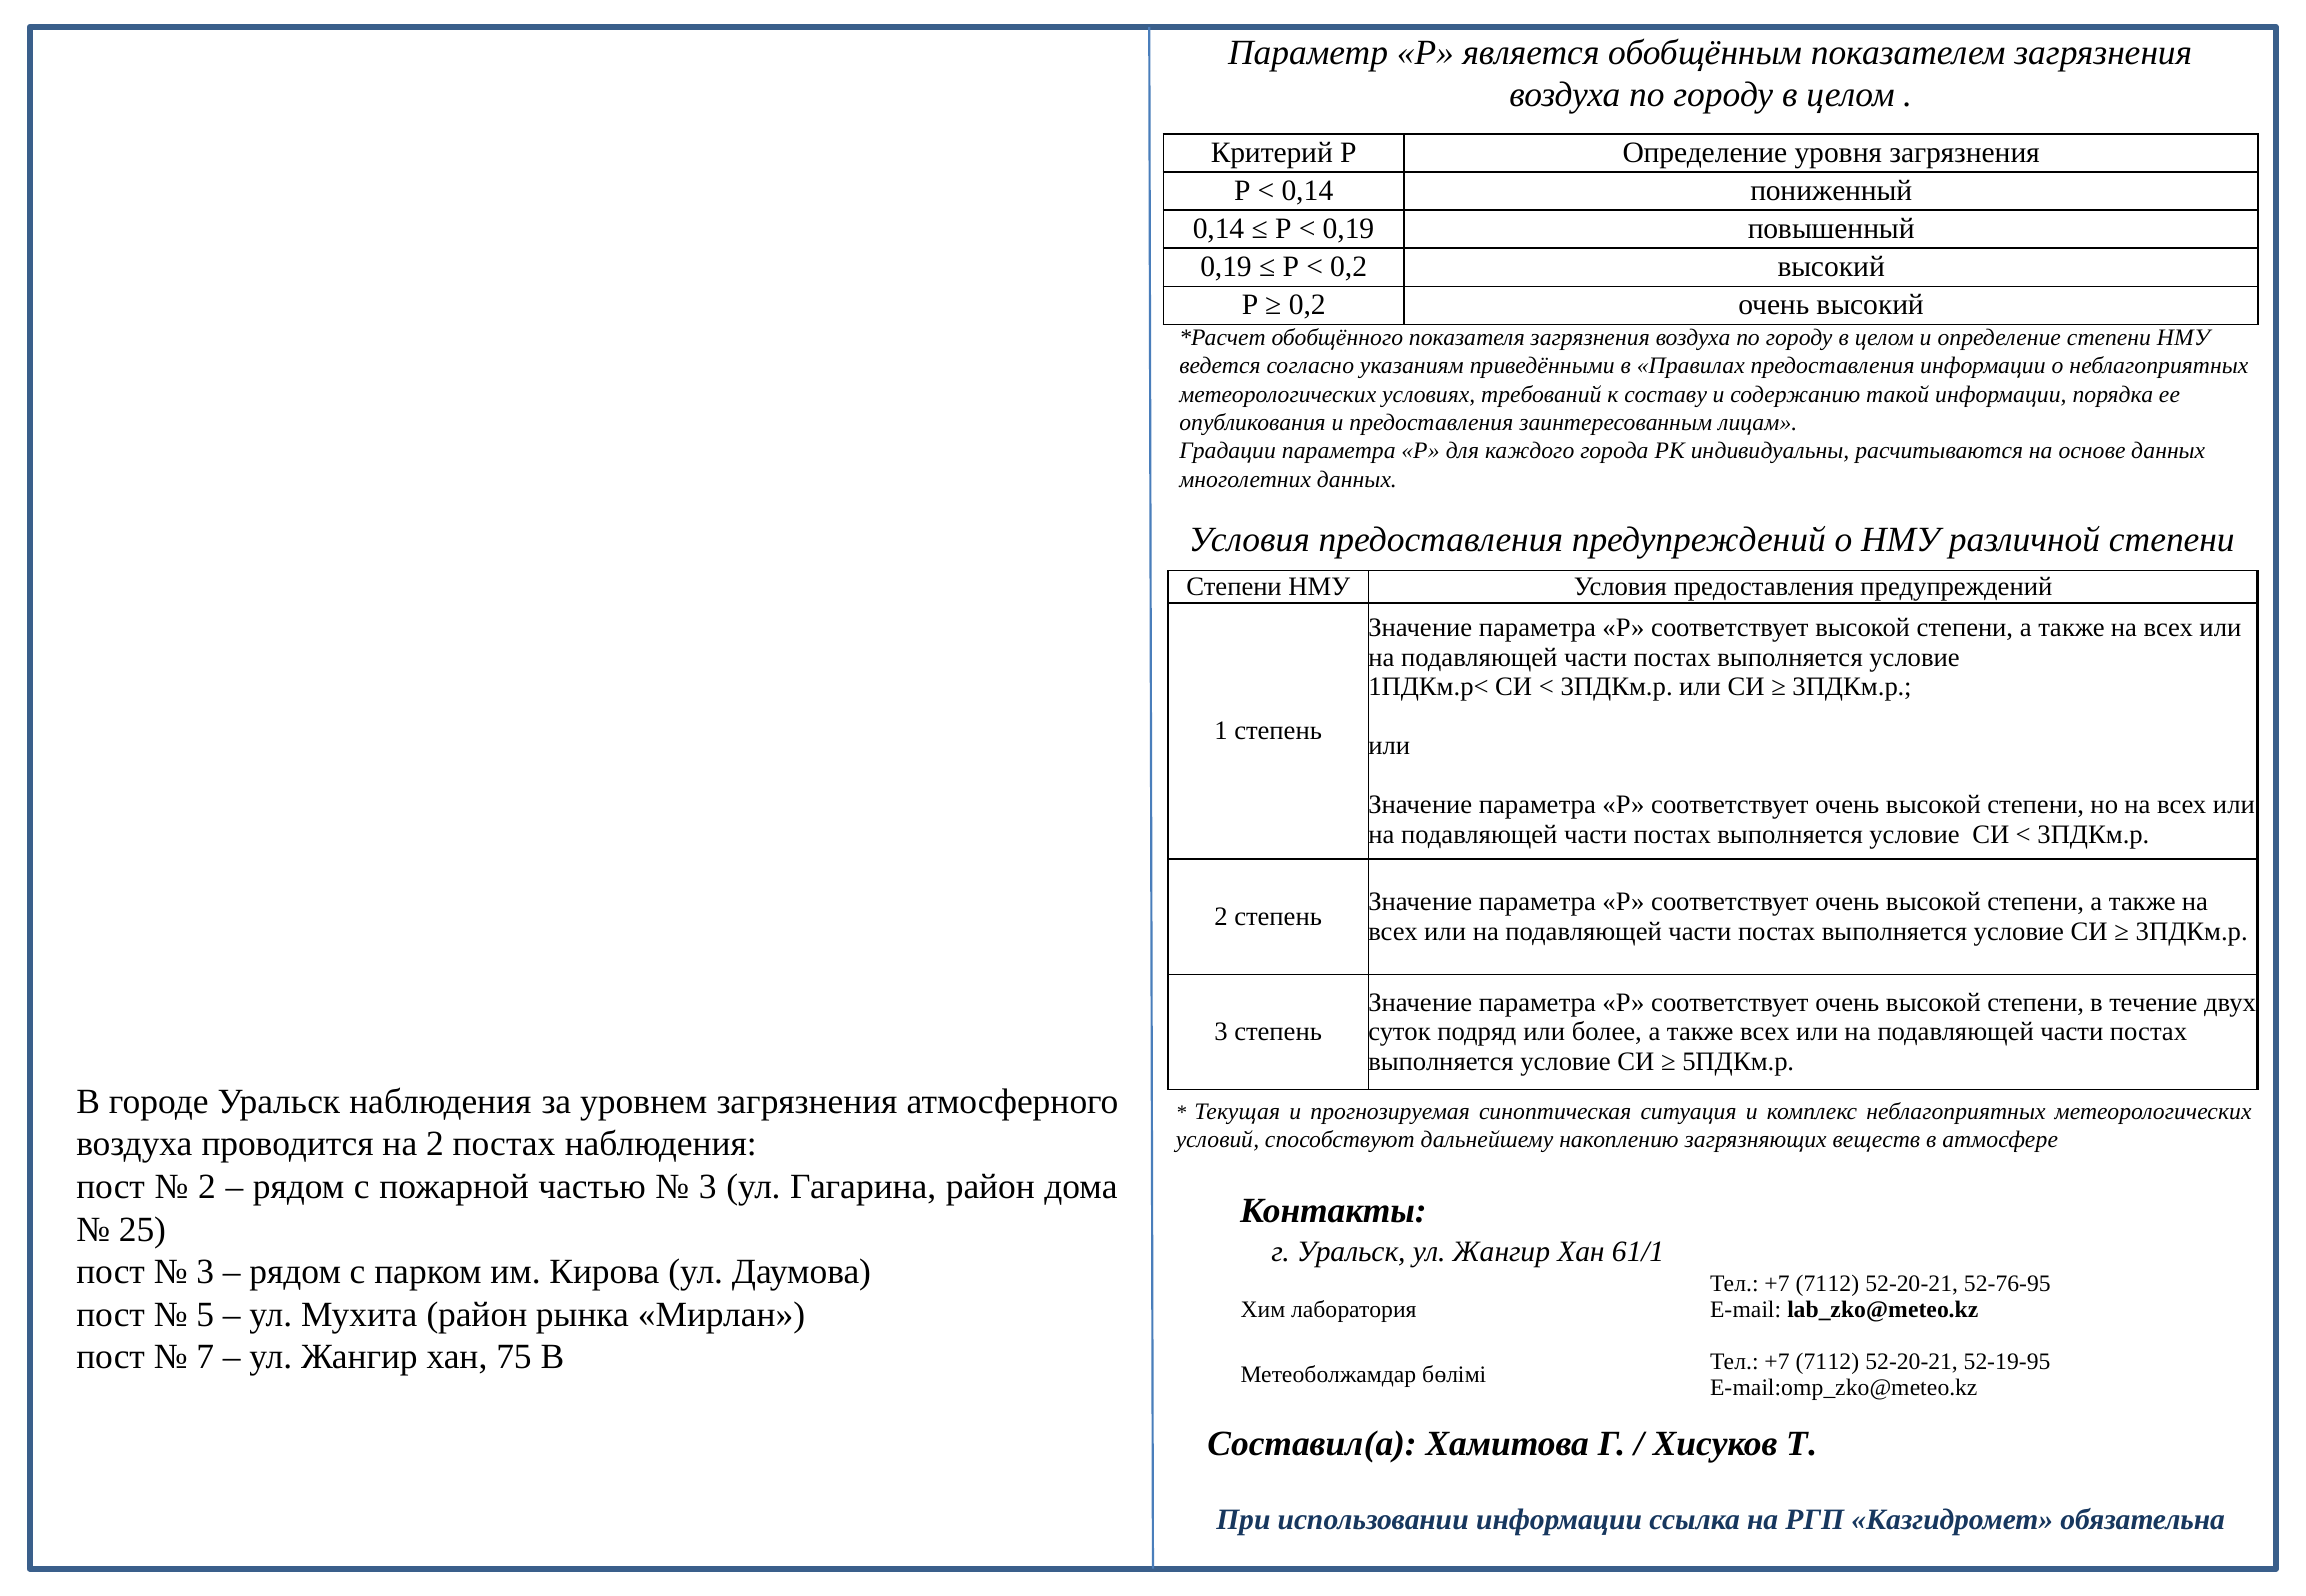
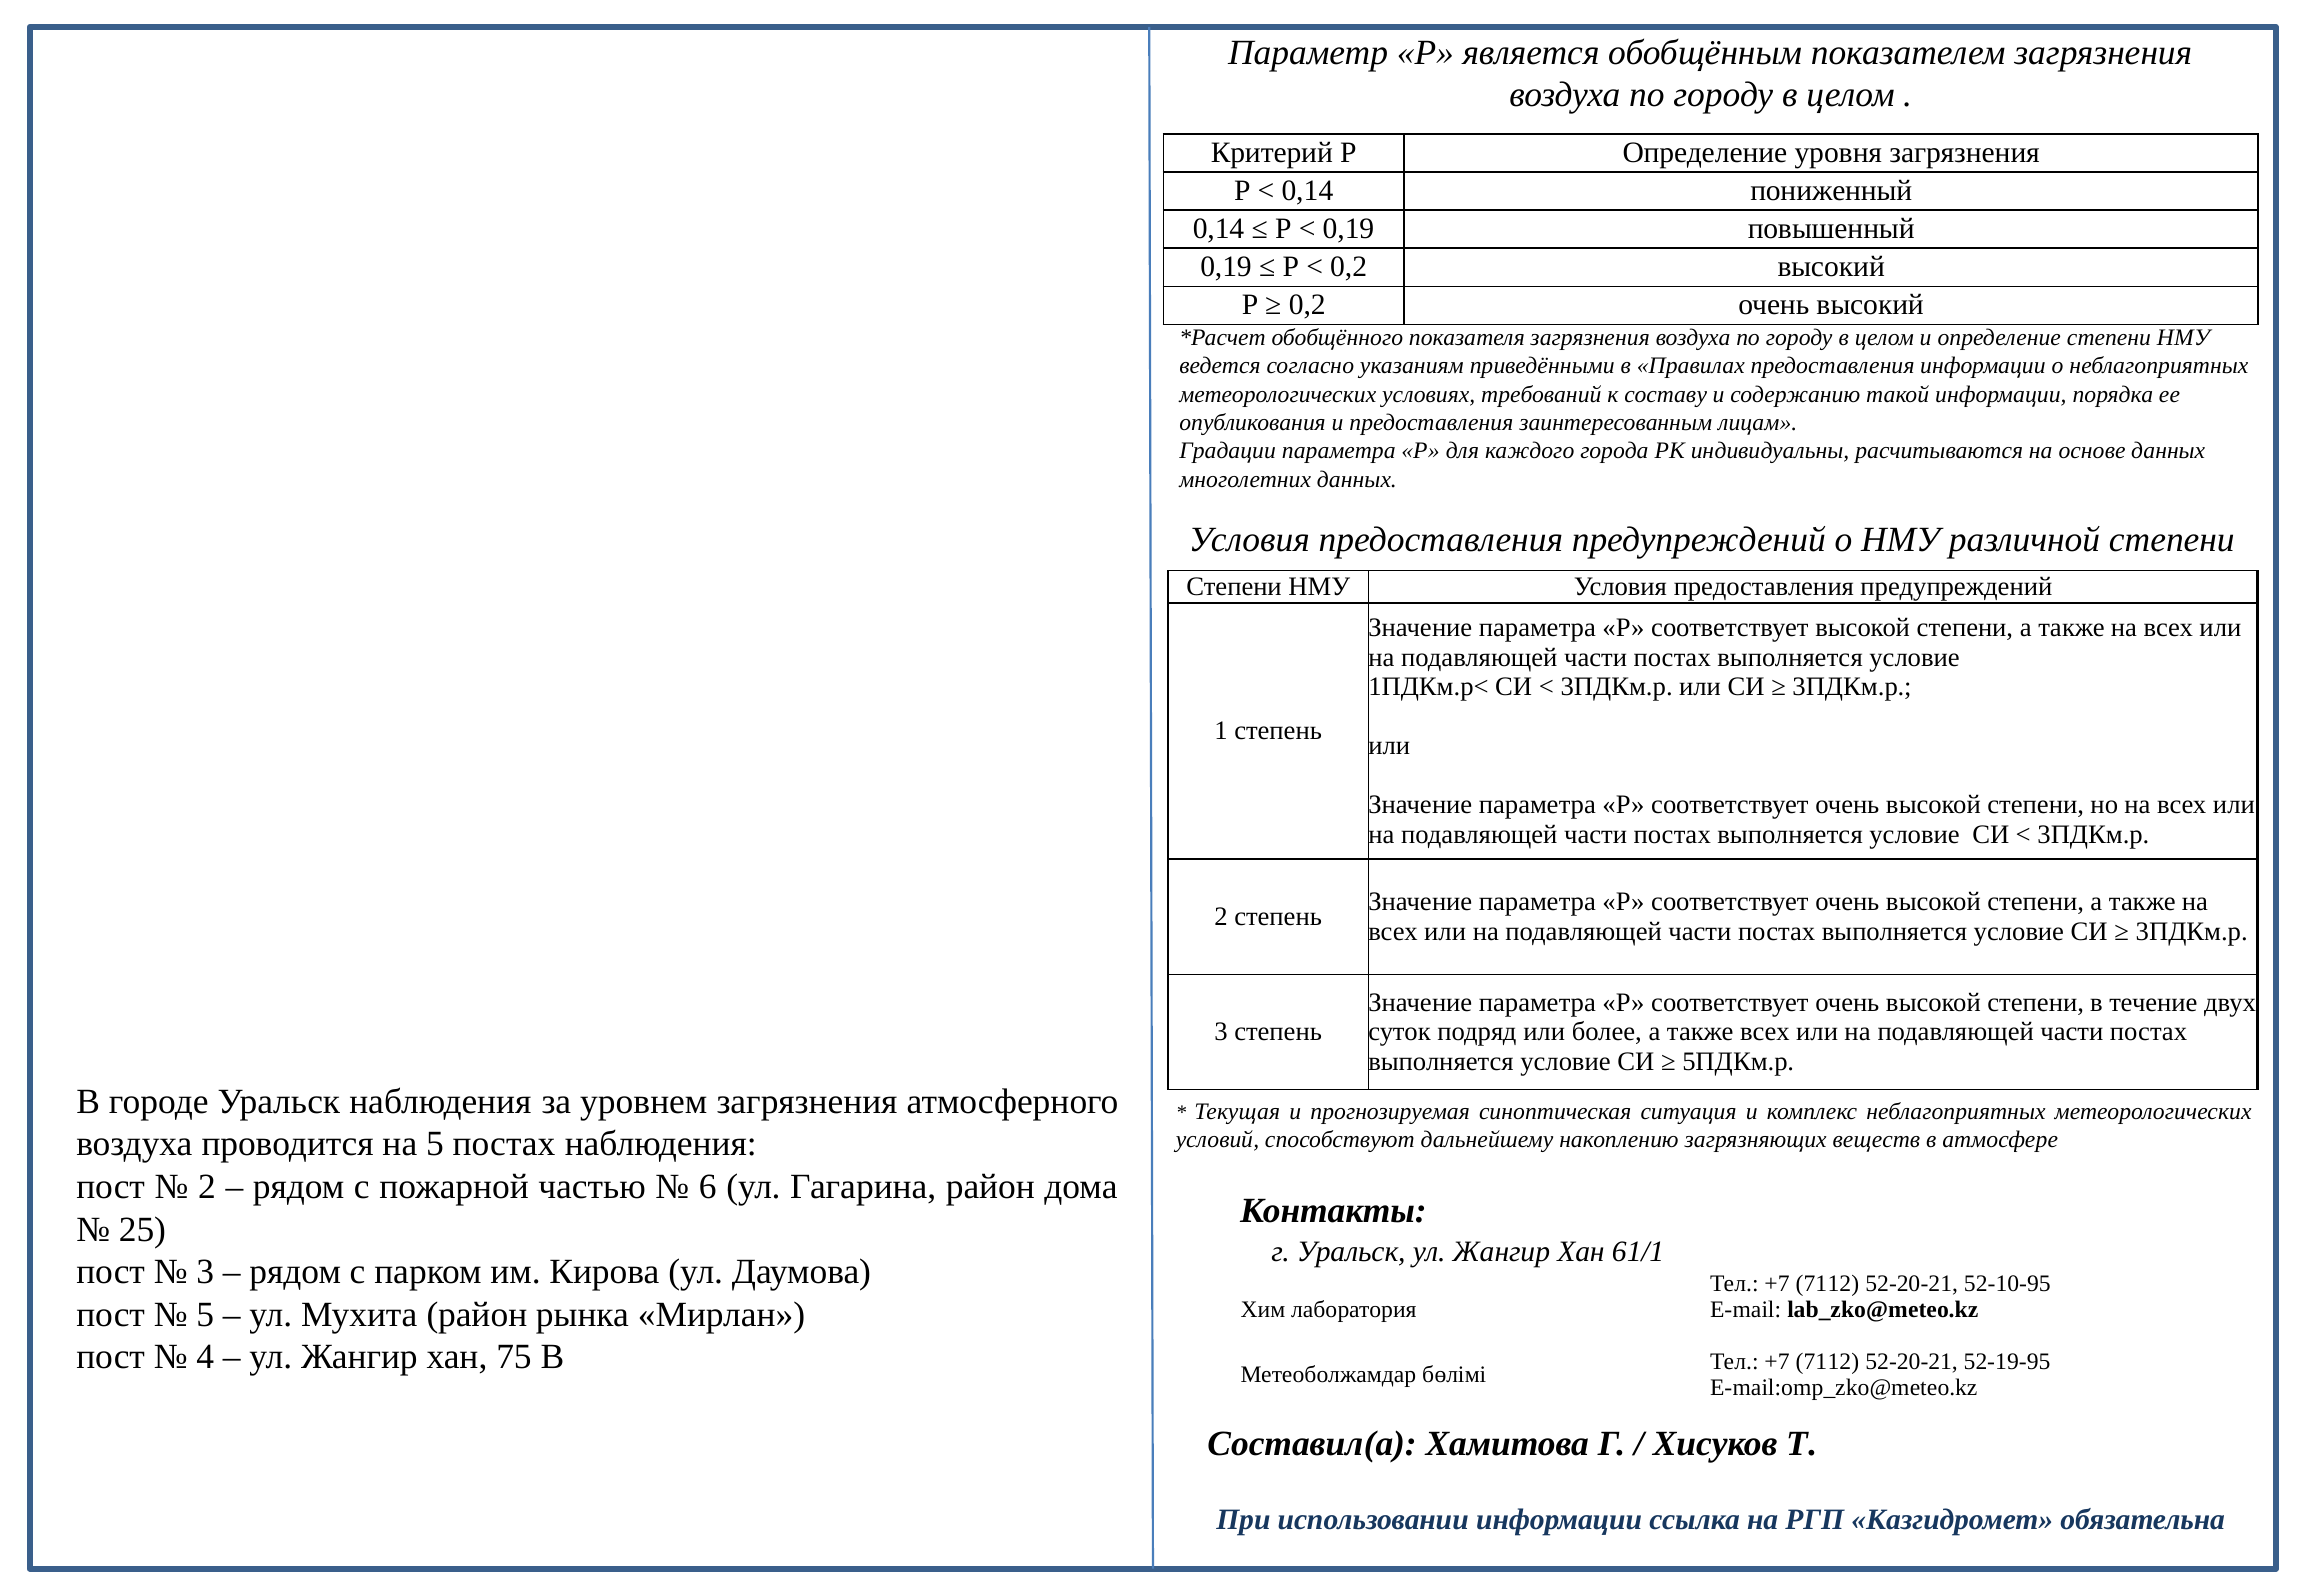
на 2: 2 -> 5
3 at (708, 1187): 3 -> 6
52-76-95: 52-76-95 -> 52-10-95
7: 7 -> 4
